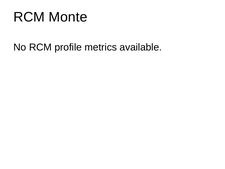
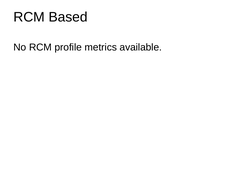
Monte: Monte -> Based
